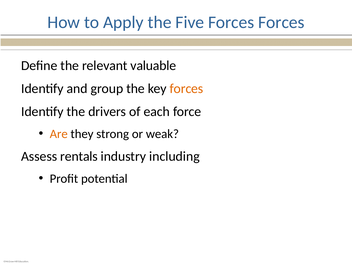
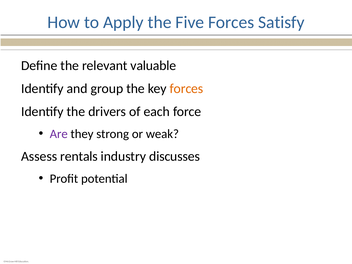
Forces Forces: Forces -> Satisfy
Are colour: orange -> purple
including: including -> discusses
